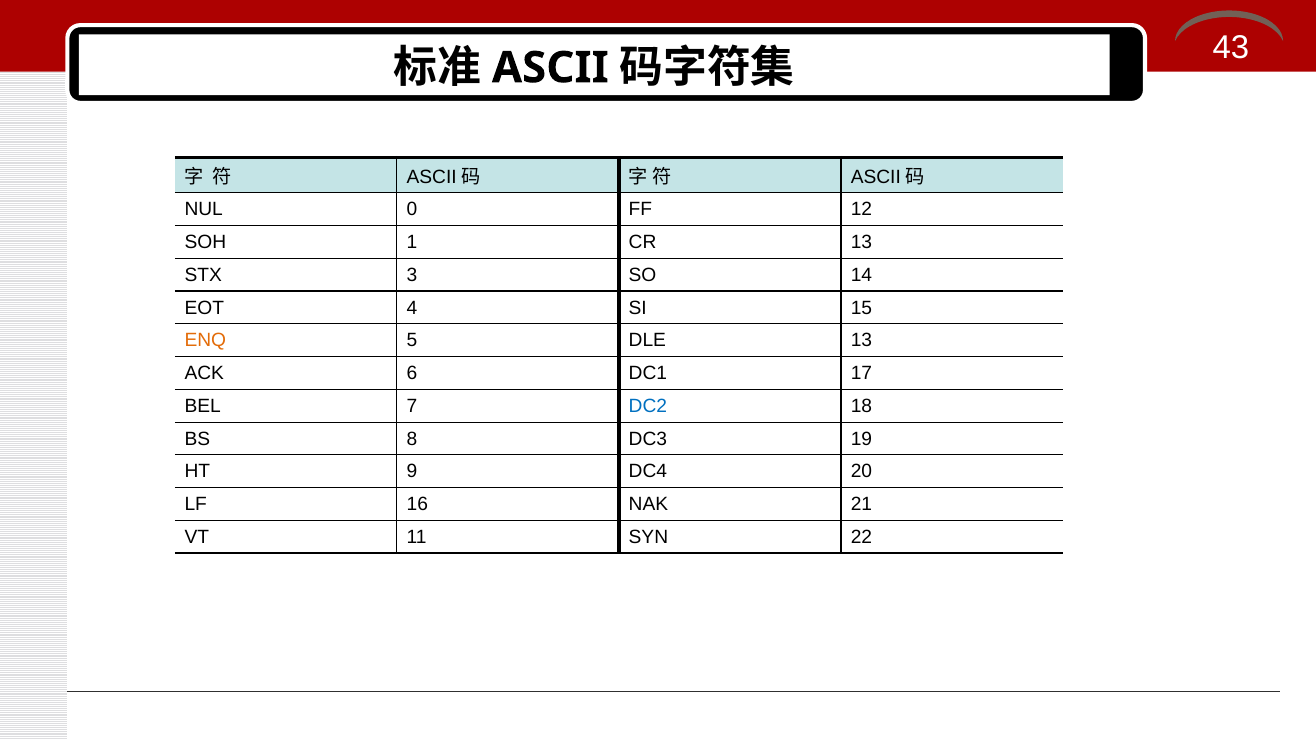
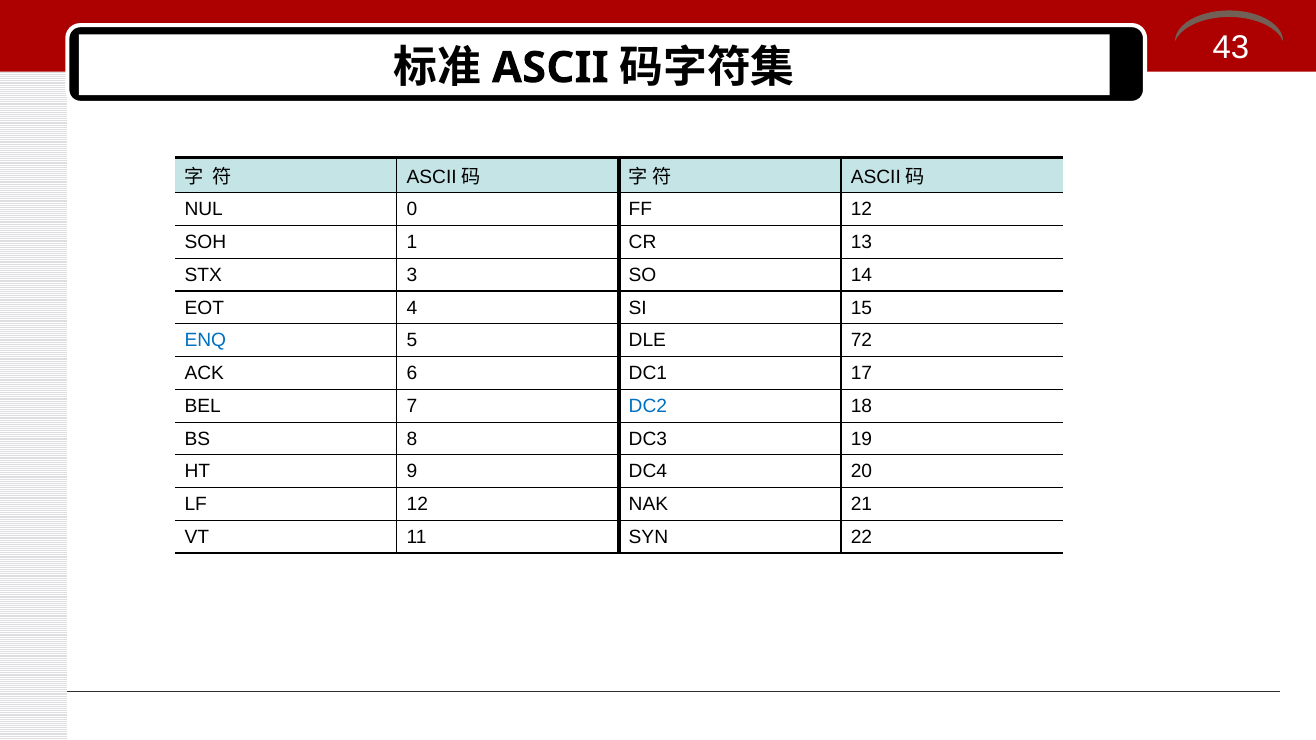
ENQ colour: orange -> blue
DLE 13: 13 -> 72
LF 16: 16 -> 12
